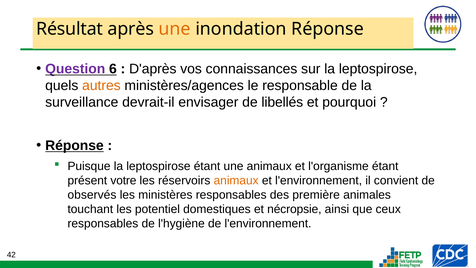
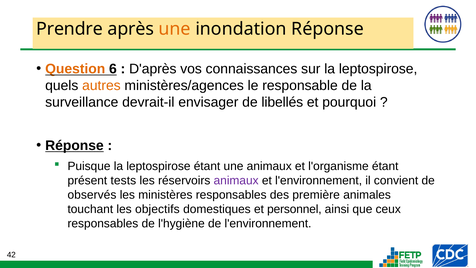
Résultat: Résultat -> Prendre
Question colour: purple -> orange
votre: votre -> tests
animaux at (236, 181) colour: orange -> purple
potentiel: potentiel -> objectifs
nécropsie: nécropsie -> personnel
